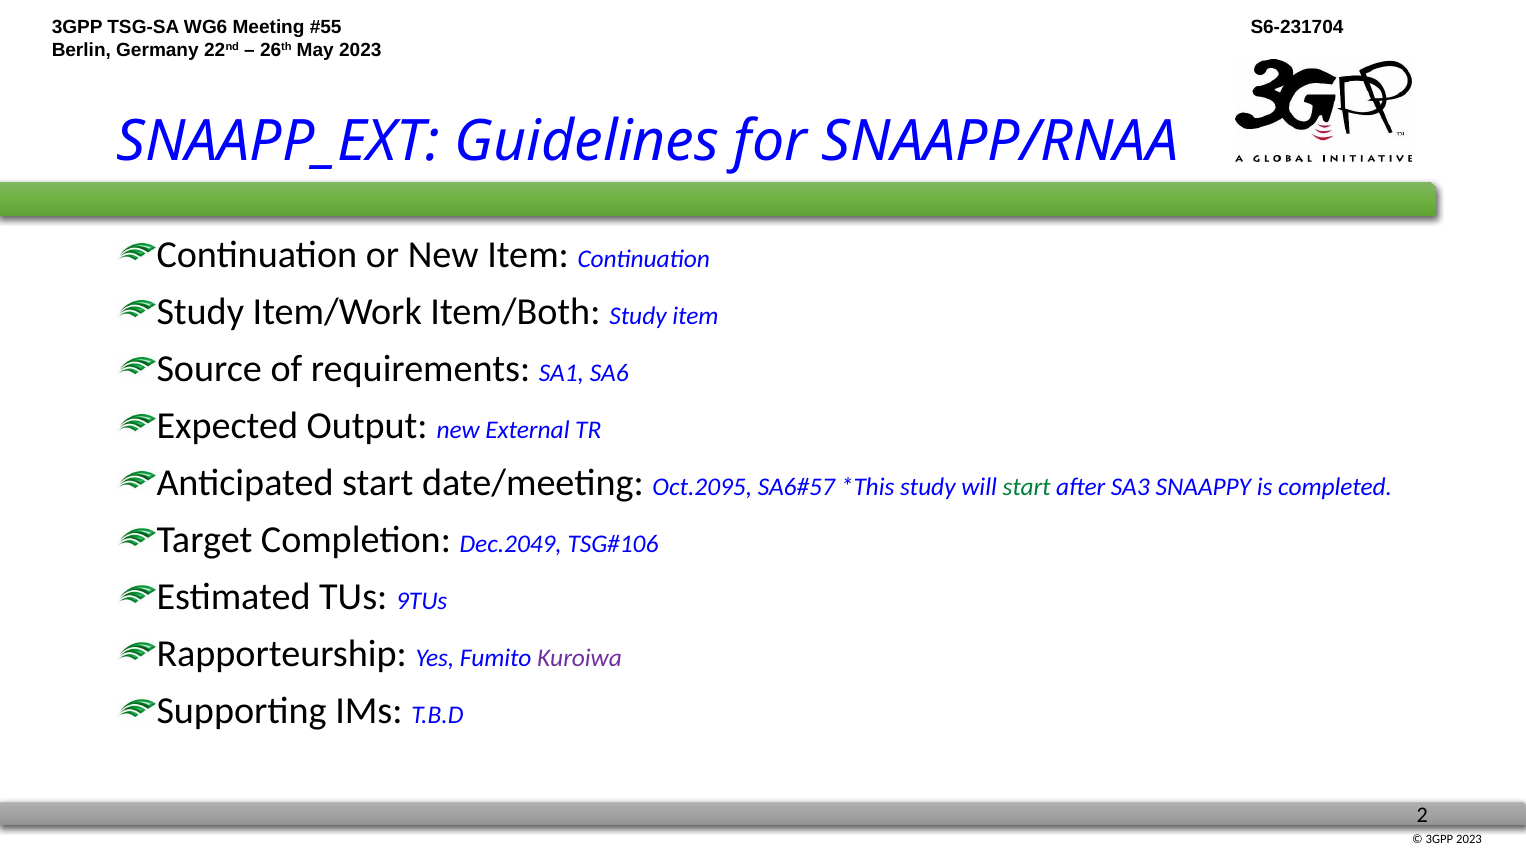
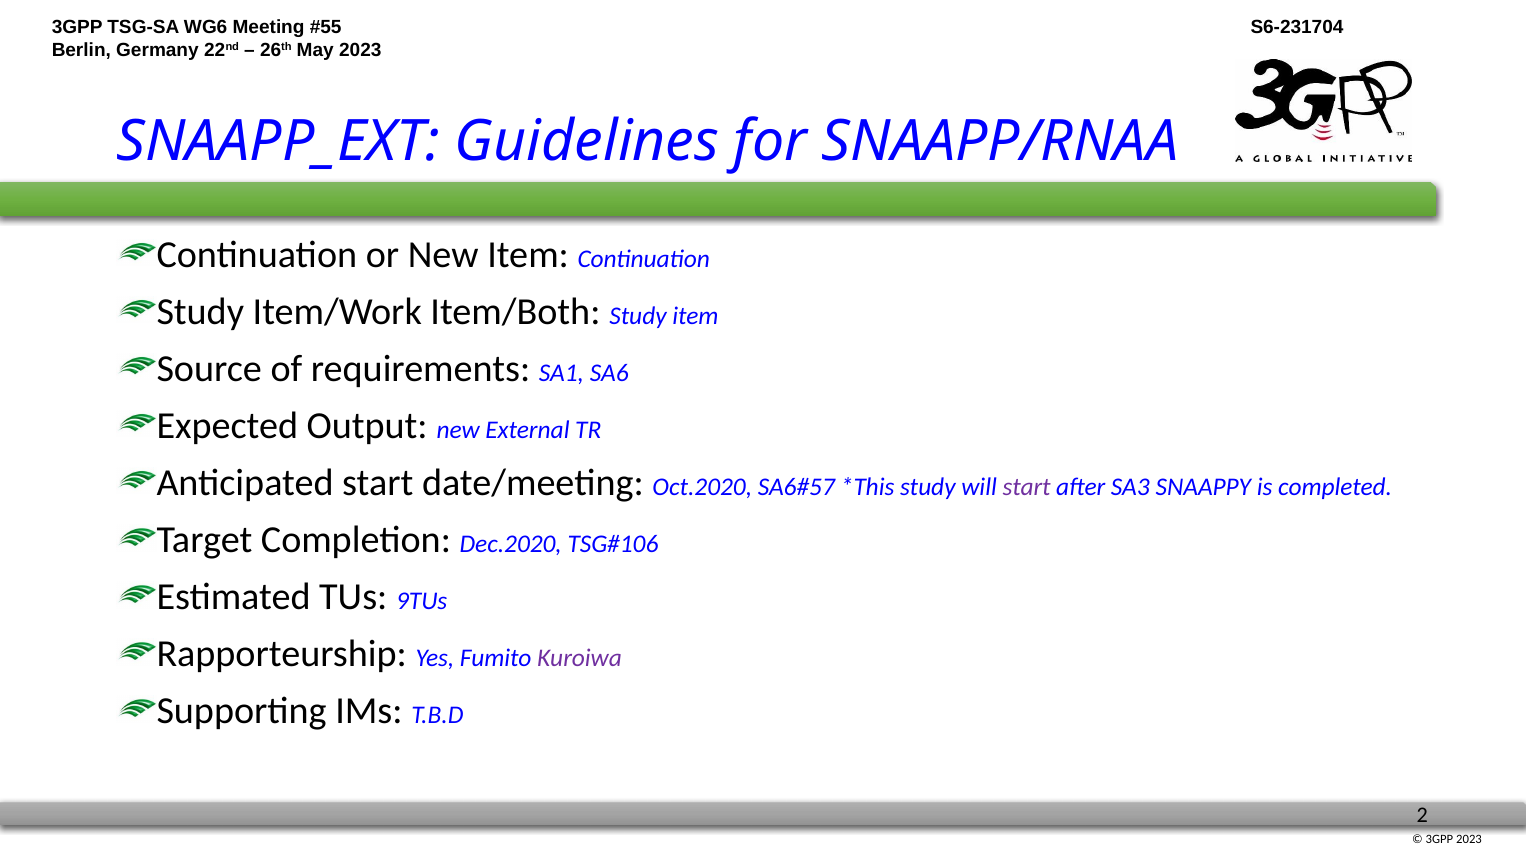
Oct.2095: Oct.2095 -> Oct.2020
start at (1027, 487) colour: green -> purple
Dec.2049: Dec.2049 -> Dec.2020
